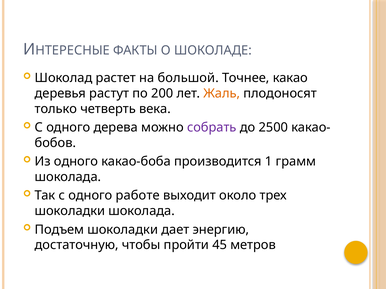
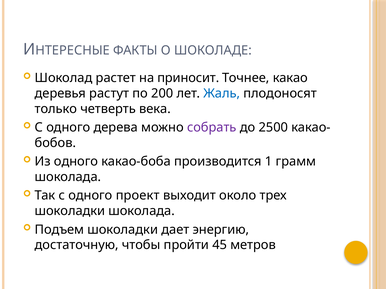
большой: большой -> приносит
Жаль colour: orange -> blue
работе: работе -> проект
